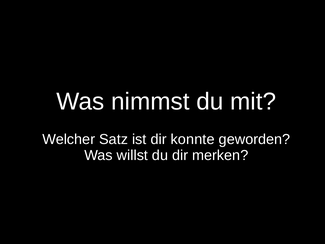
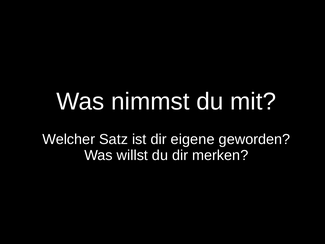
konnte: konnte -> eigene
